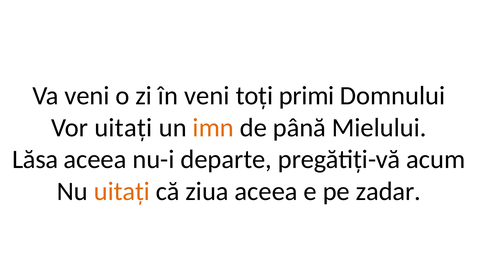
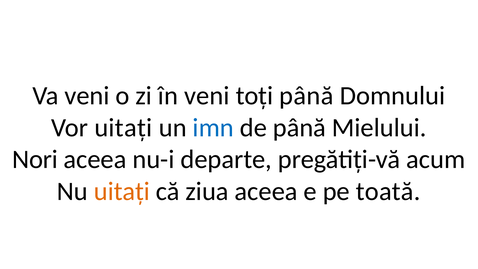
toți primi: primi -> până
imn colour: orange -> blue
Lăsa: Lăsa -> Nori
zadar: zadar -> toată
